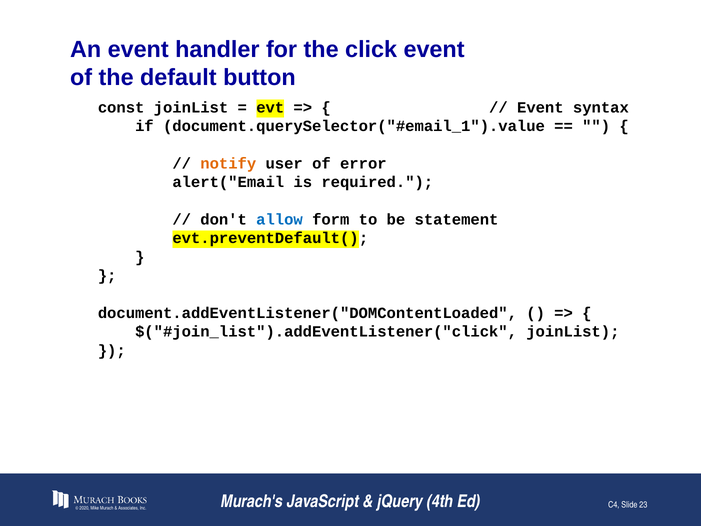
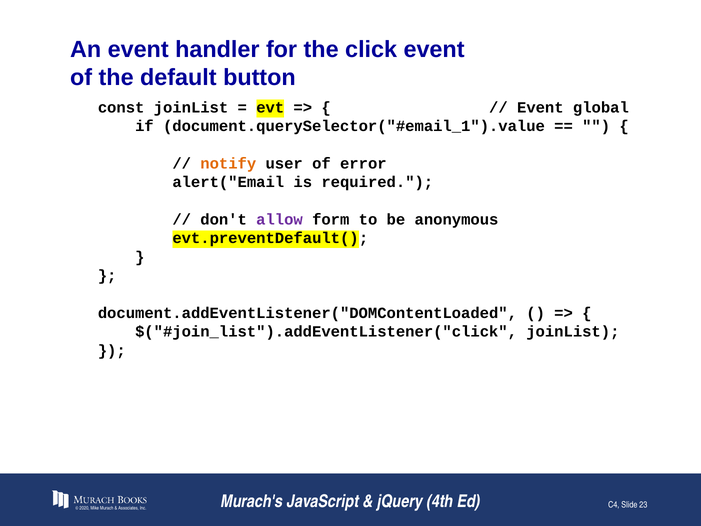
syntax: syntax -> global
allow colour: blue -> purple
statement: statement -> anonymous
